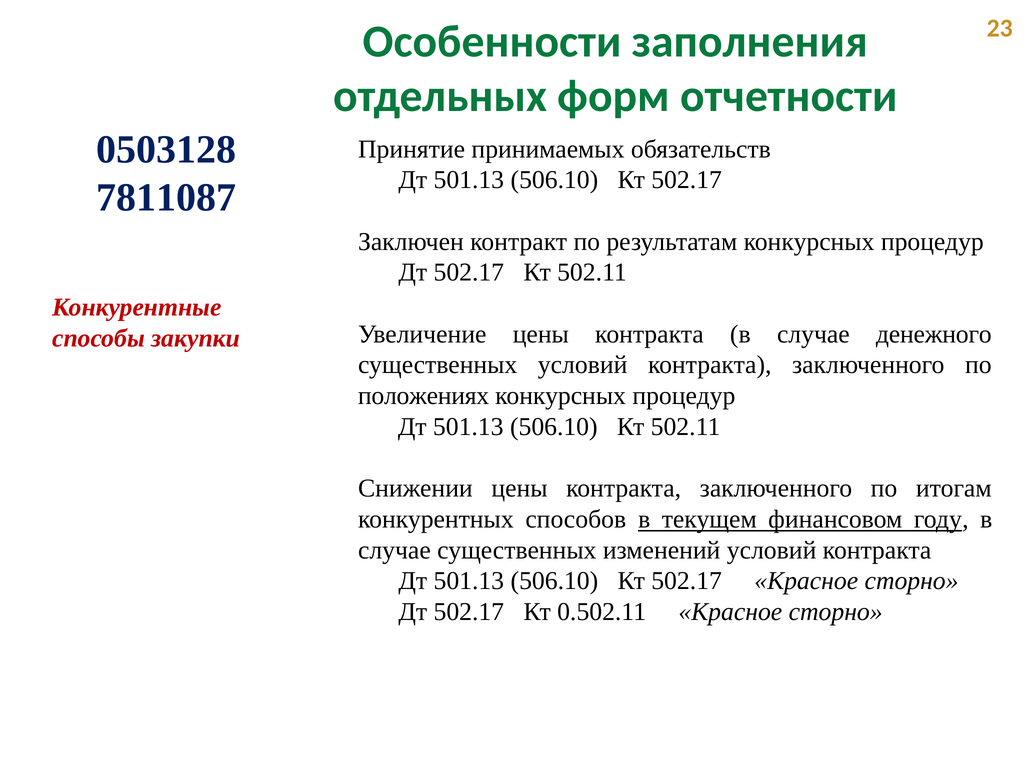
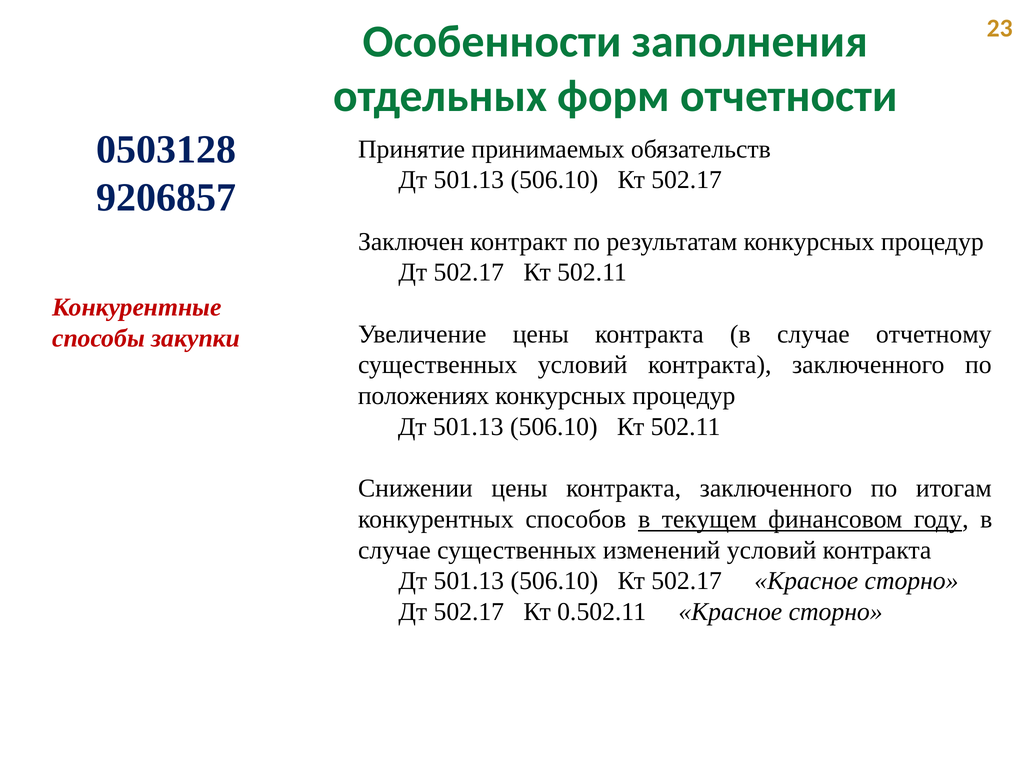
7811087: 7811087 -> 9206857
денежного: денежного -> отчетному
